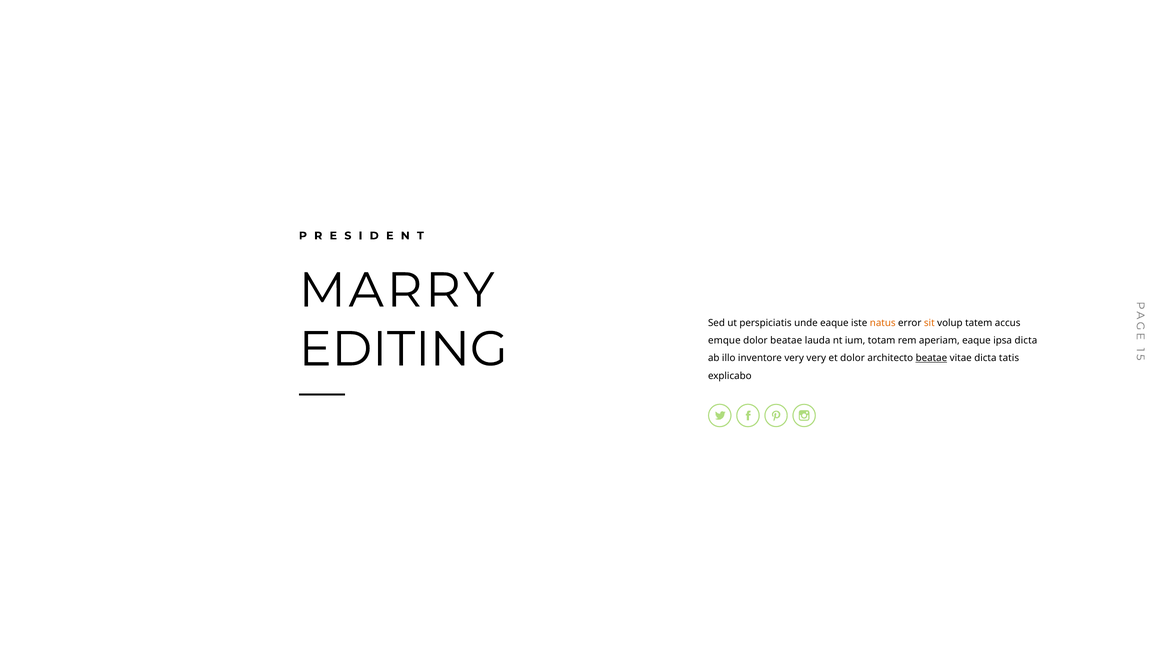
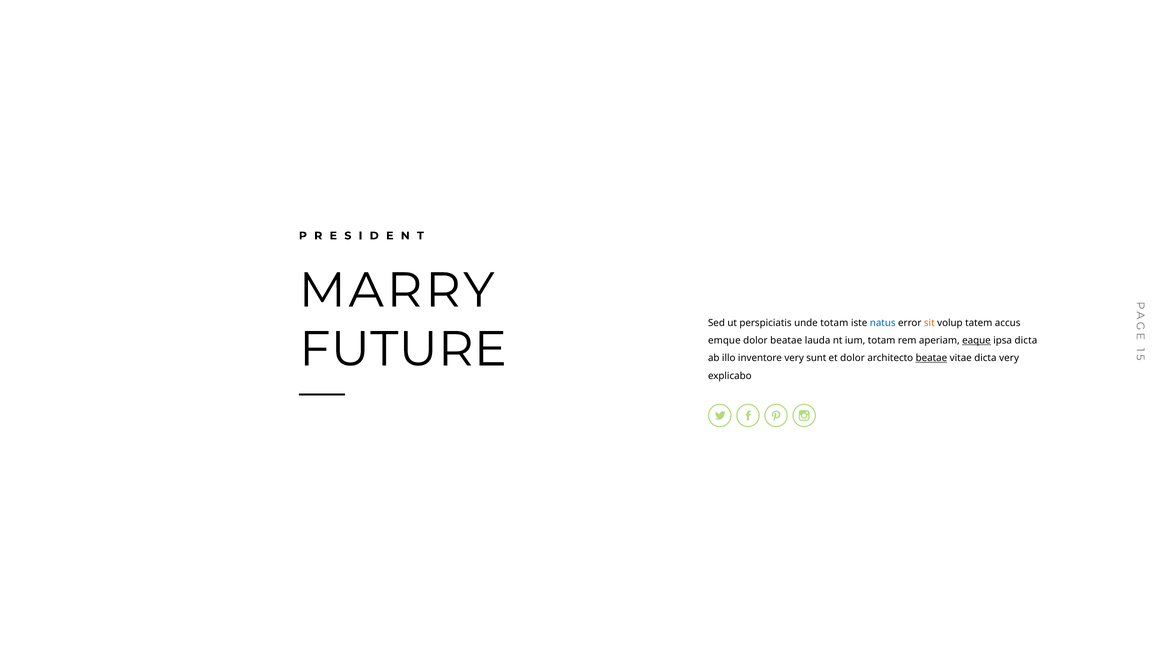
unde eaque: eaque -> totam
natus colour: orange -> blue
eaque at (976, 340) underline: none -> present
EDITING: EDITING -> FUTURE
very very: very -> sunt
dicta tatis: tatis -> very
